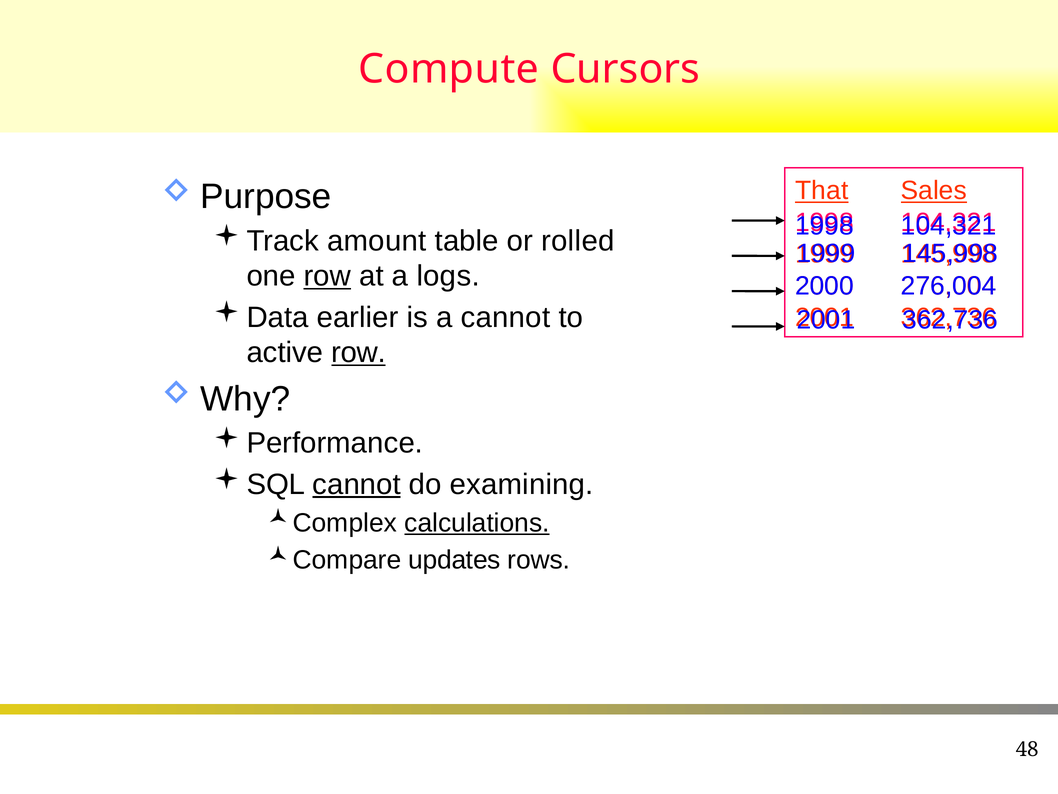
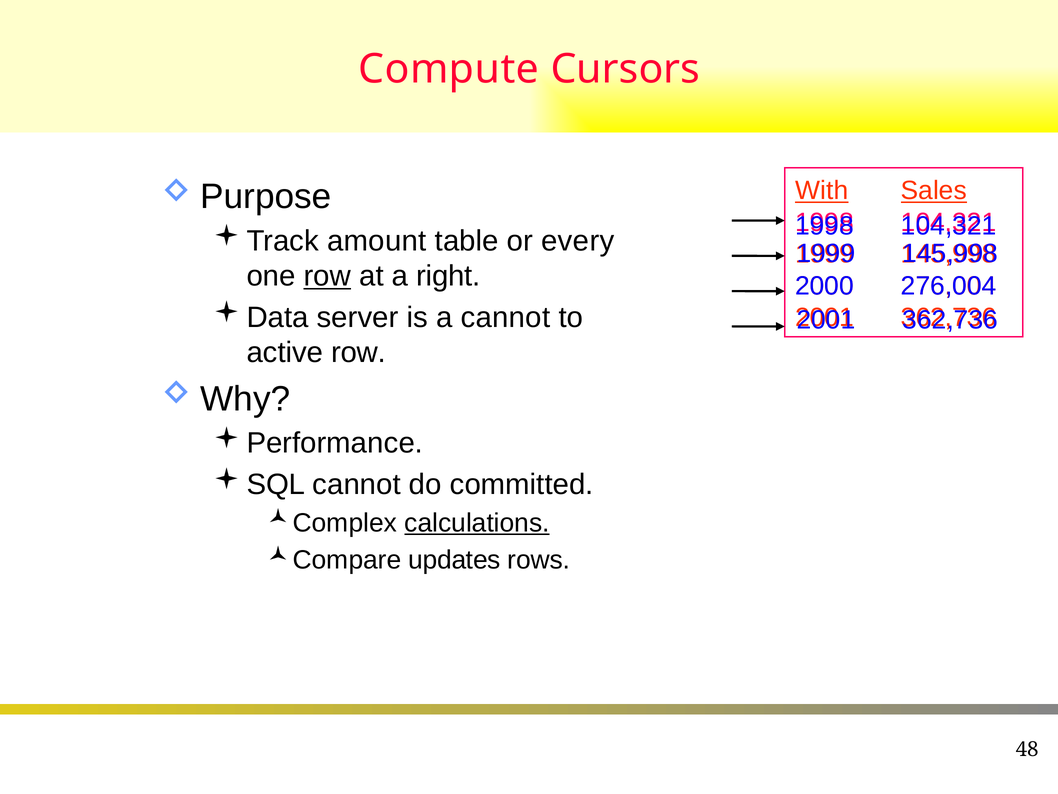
That: That -> With
rolled: rolled -> every
logs: logs -> right
earlier: earlier -> server
row at (359, 352) underline: present -> none
cannot at (357, 484) underline: present -> none
examining: examining -> committed
